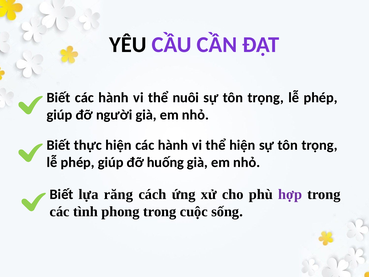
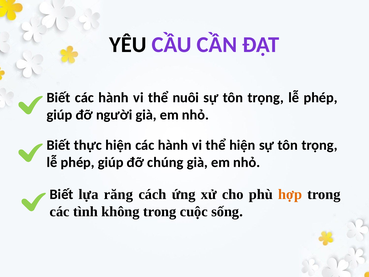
huống: huống -> chúng
hợp colour: purple -> orange
phong: phong -> không
